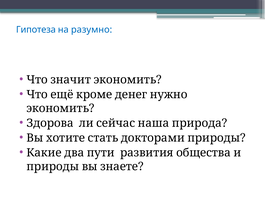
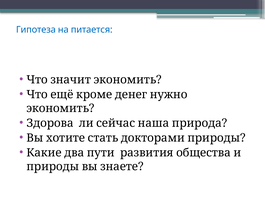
разумно: разумно -> питается
